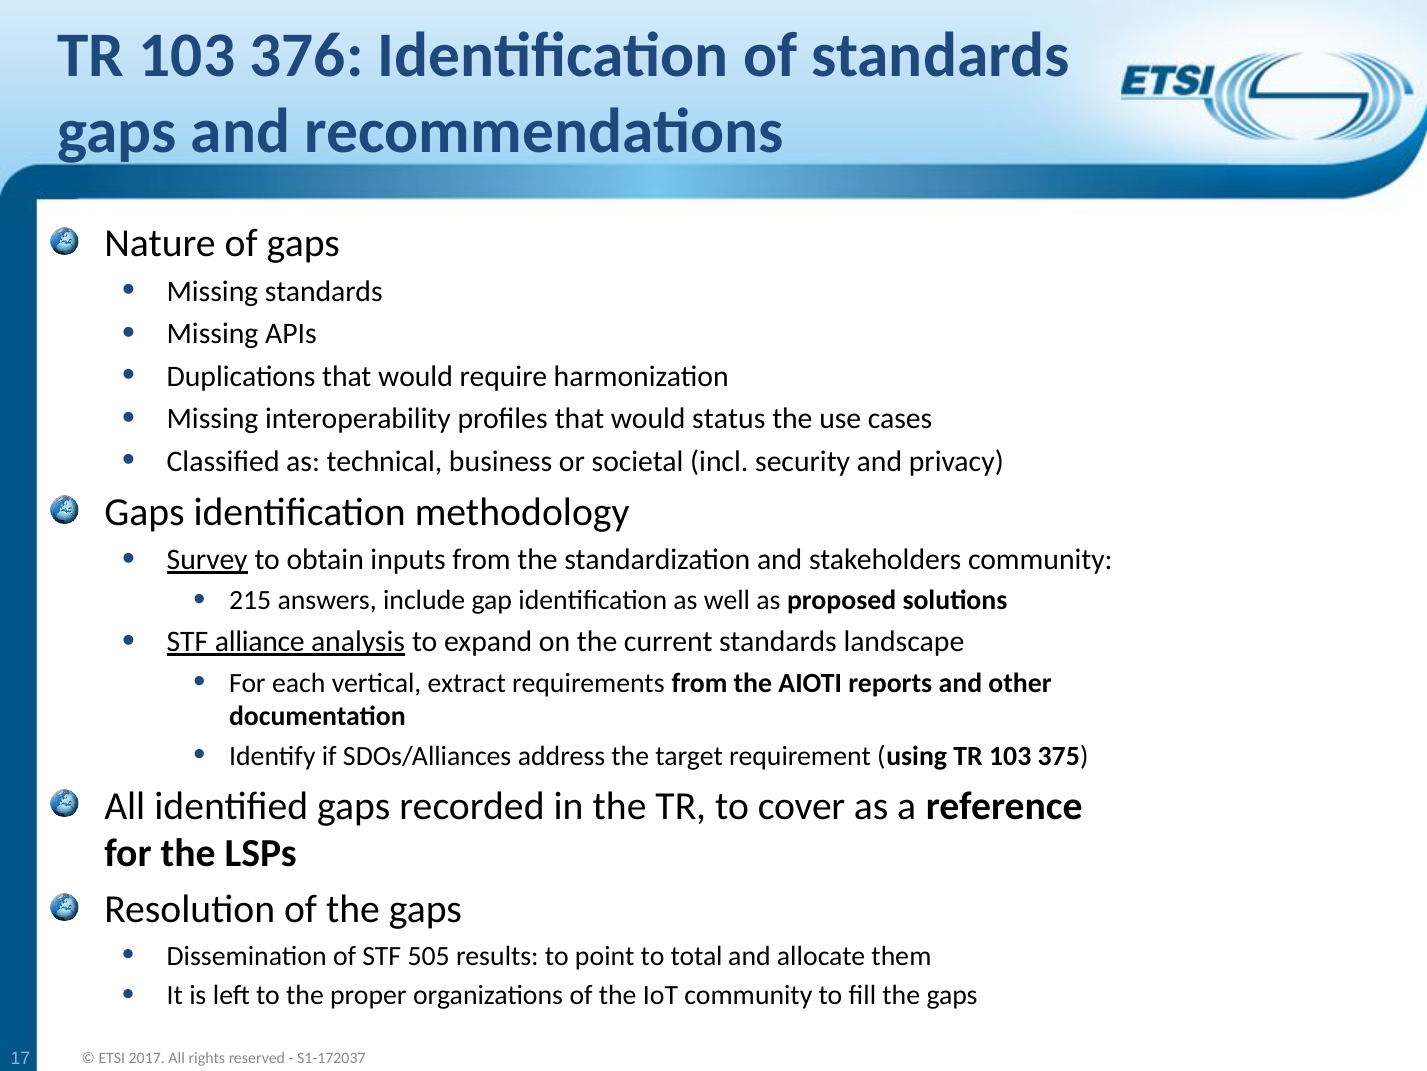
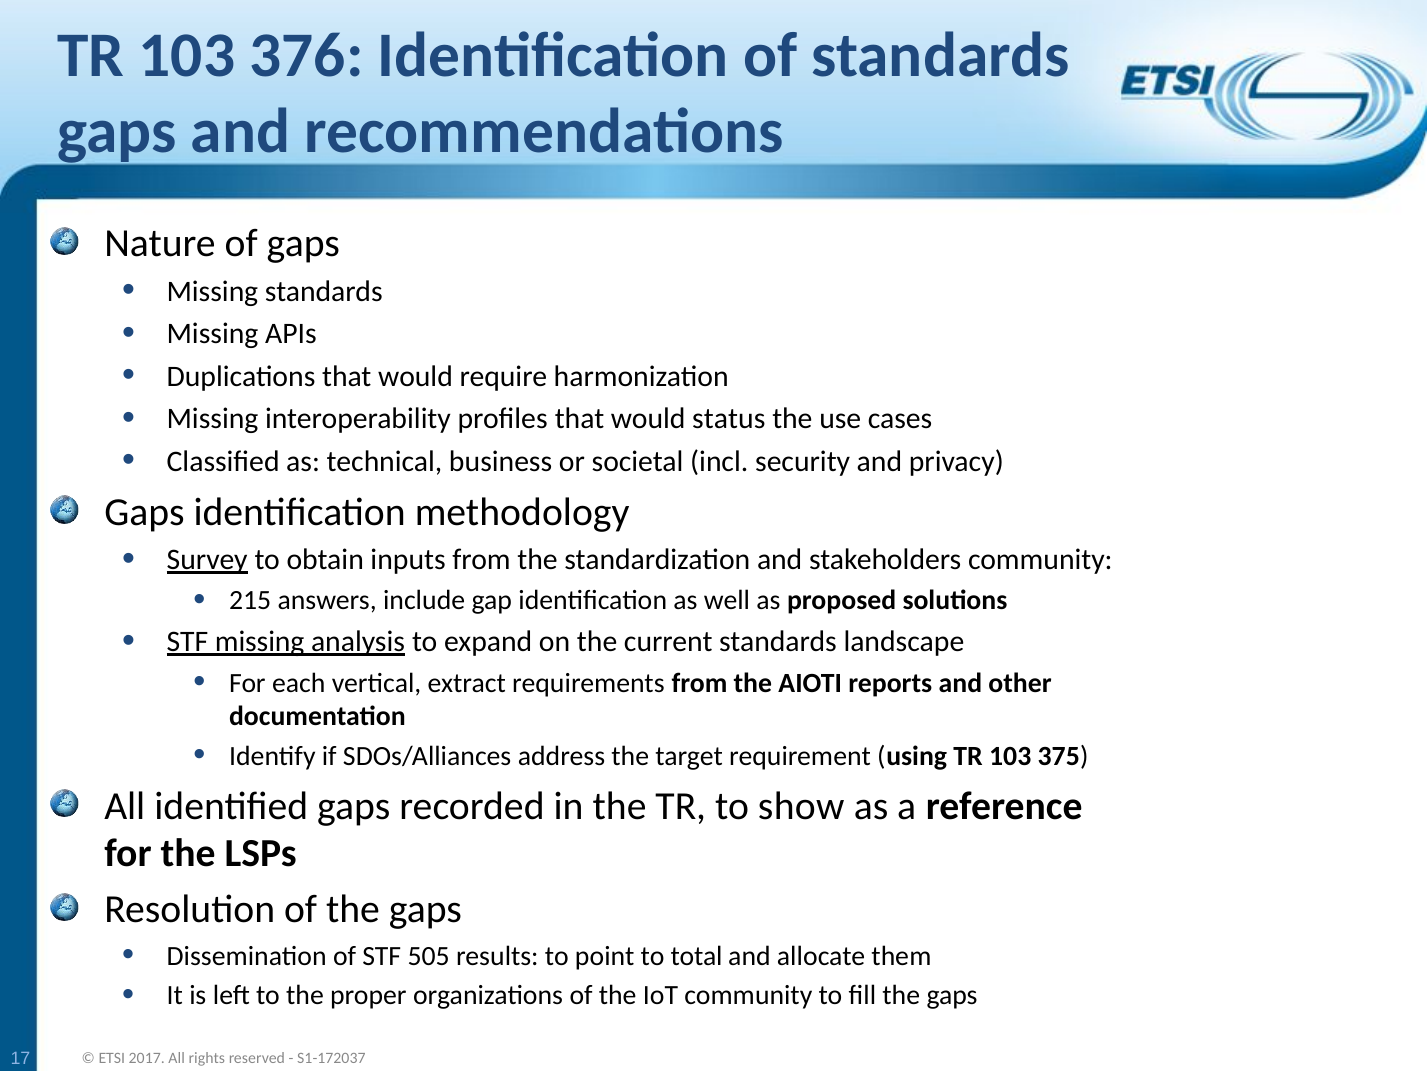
STF alliance: alliance -> missing
cover: cover -> show
